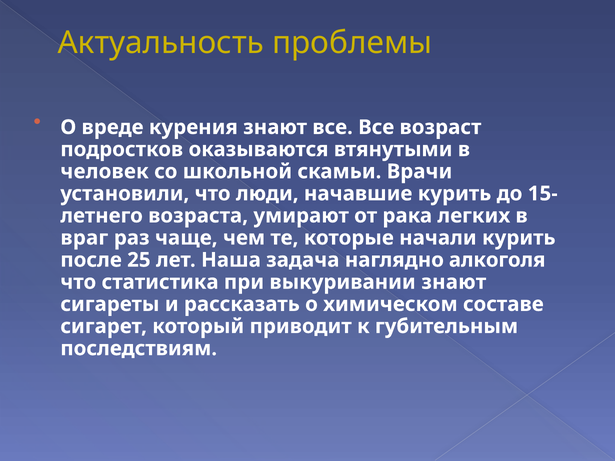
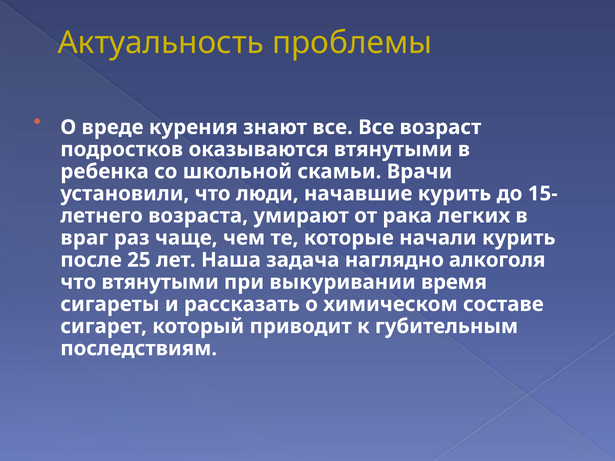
человек: человек -> ребенка
что статистика: статистика -> втянутыми
выкуривании знают: знают -> время
